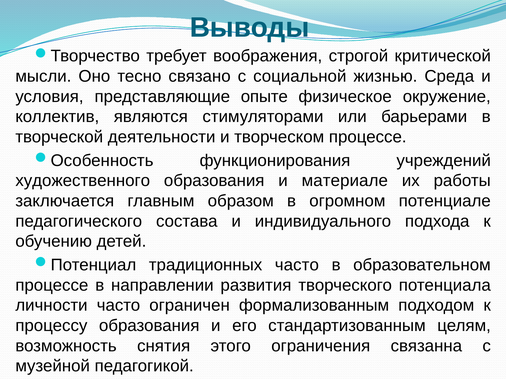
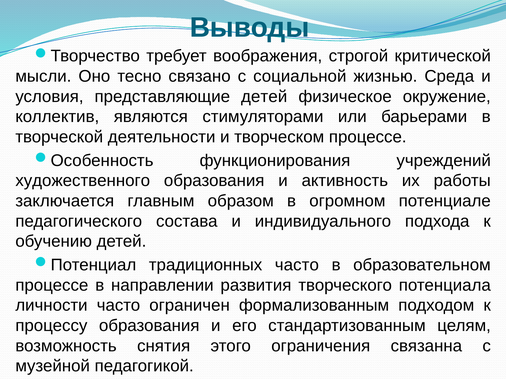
представляющие опыте: опыте -> детей
материале: материале -> активность
